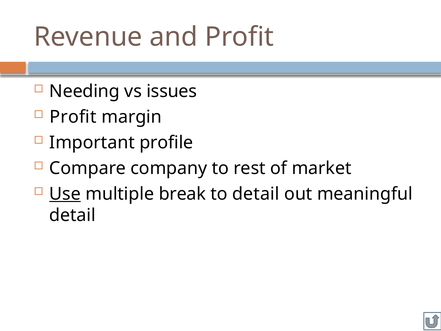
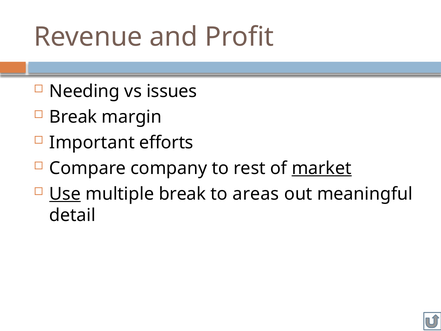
Profit at (73, 117): Profit -> Break
profile: profile -> efforts
market underline: none -> present
to detail: detail -> areas
